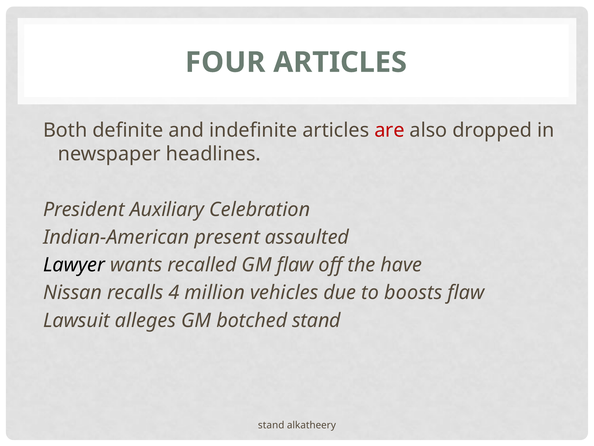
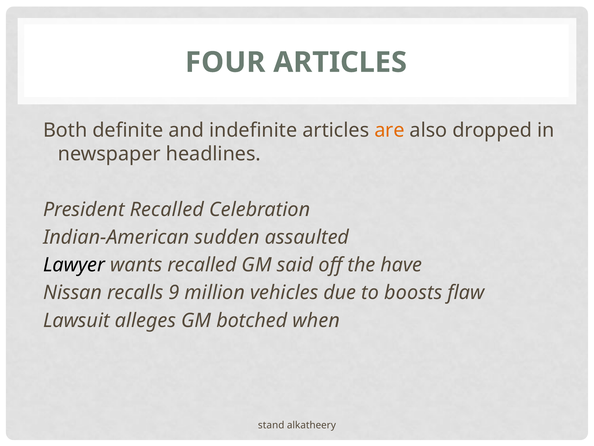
are colour: red -> orange
President Auxiliary: Auxiliary -> Recalled
present: present -> sudden
GM flaw: flaw -> said
4: 4 -> 9
botched stand: stand -> when
